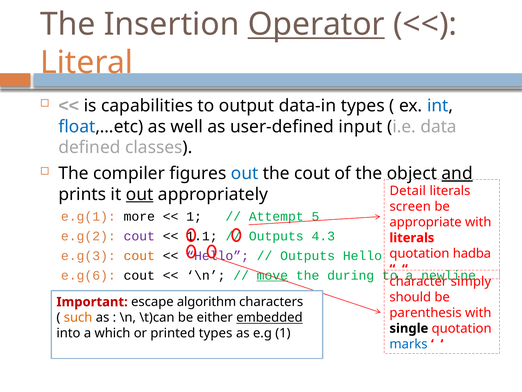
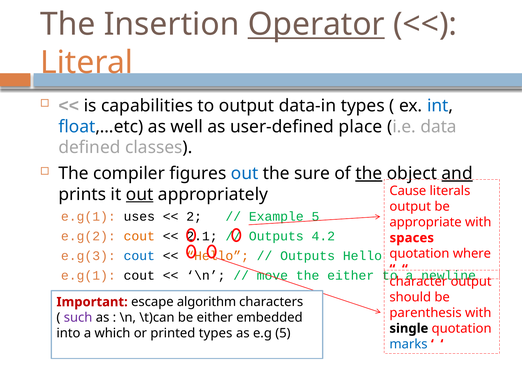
input: input -> place
the cout: cout -> sure
the at (369, 173) underline: none -> present
Detail: Detail -> Cause
screen at (410, 206): screen -> output
more: more -> uses
1 at (194, 216): 1 -> 2
Attempt: Attempt -> Example
cout at (139, 236) colour: purple -> orange
1.1: 1.1 -> 2.1
4.3: 4.3 -> 4.2
literals at (412, 238): literals -> spaces
hadba: hadba -> where
cout at (139, 255) colour: orange -> blue
Hello at (218, 255) colour: purple -> orange
e.g(6 at (88, 275): e.g(6 -> e.g(1
move underline: present -> none
the during: during -> either
simply at (471, 281): simply -> output
such colour: orange -> purple
embedded underline: present -> none
e.g 1: 1 -> 5
